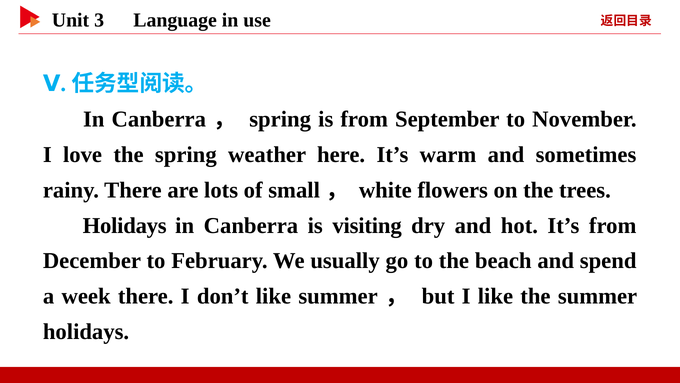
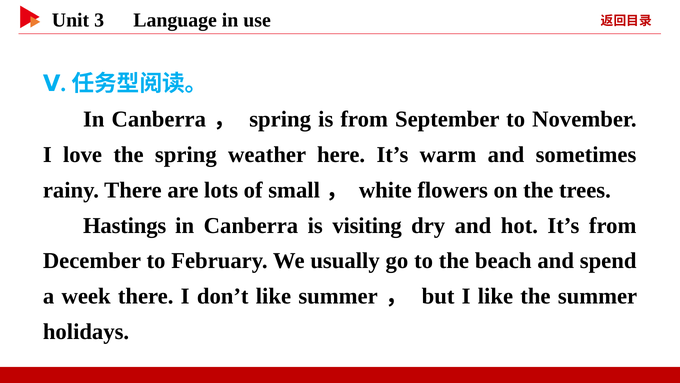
Holidays at (125, 225): Holidays -> Hastings
